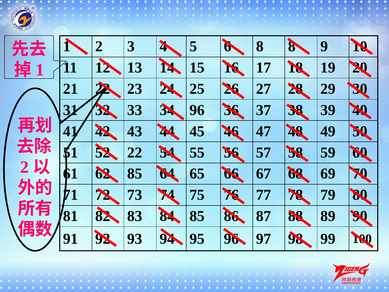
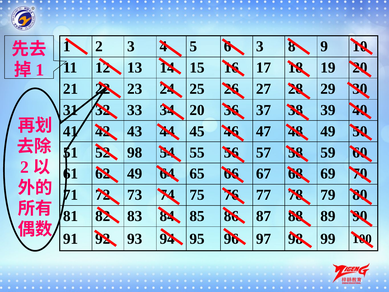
8 at (260, 46): 8 -> 3
96 at (197, 110): 96 -> 20
22 at (135, 152): 22 -> 98
85 at (135, 174): 85 -> 49
